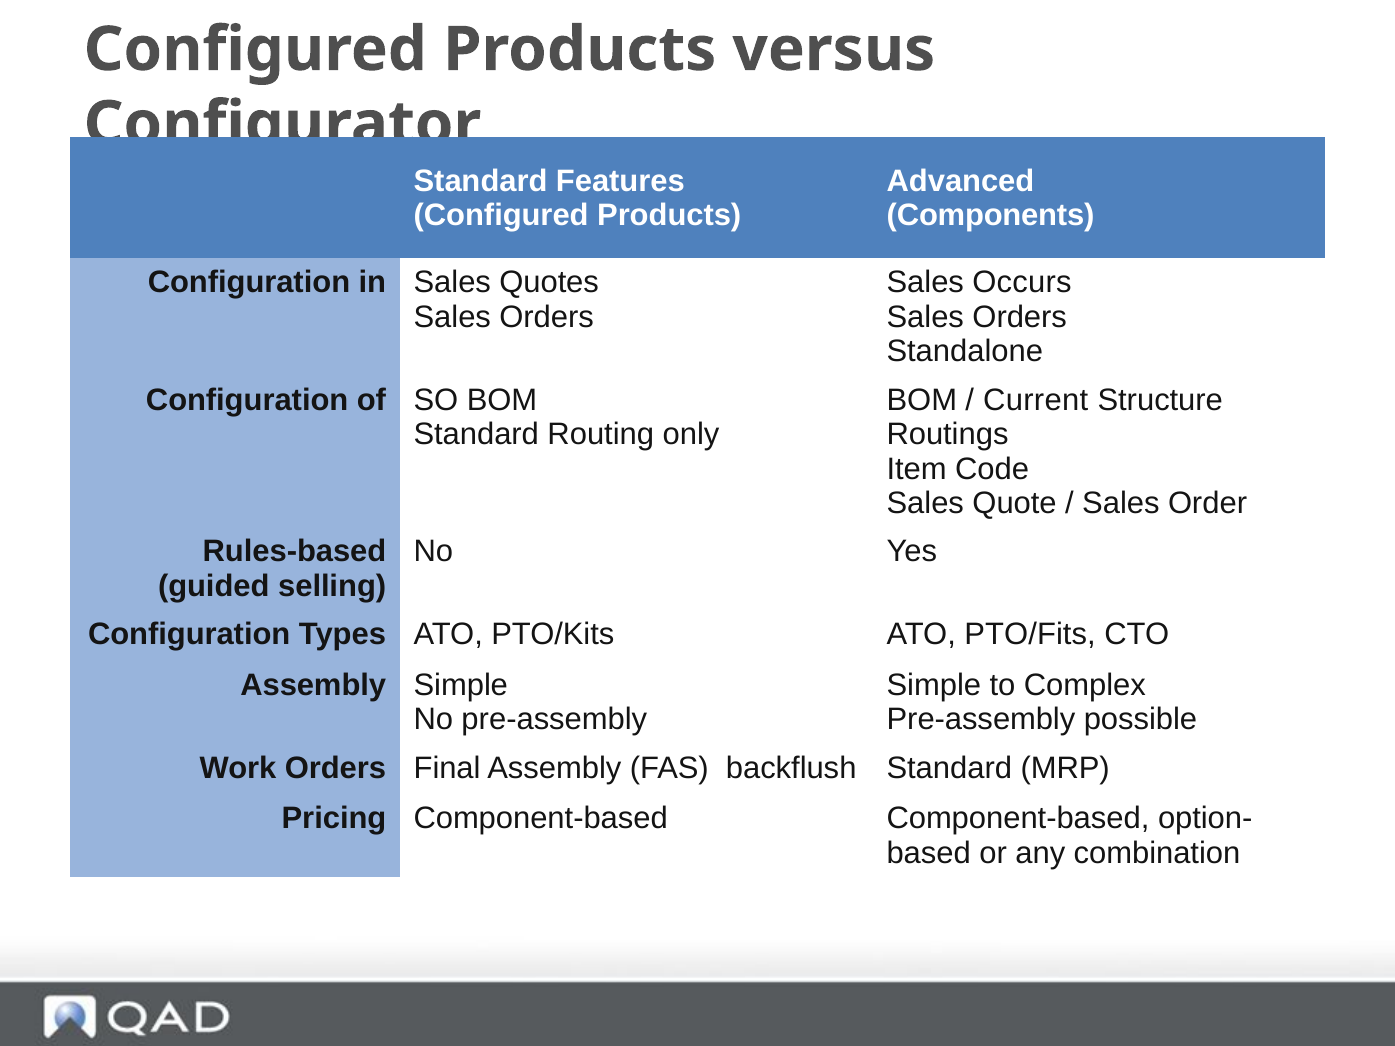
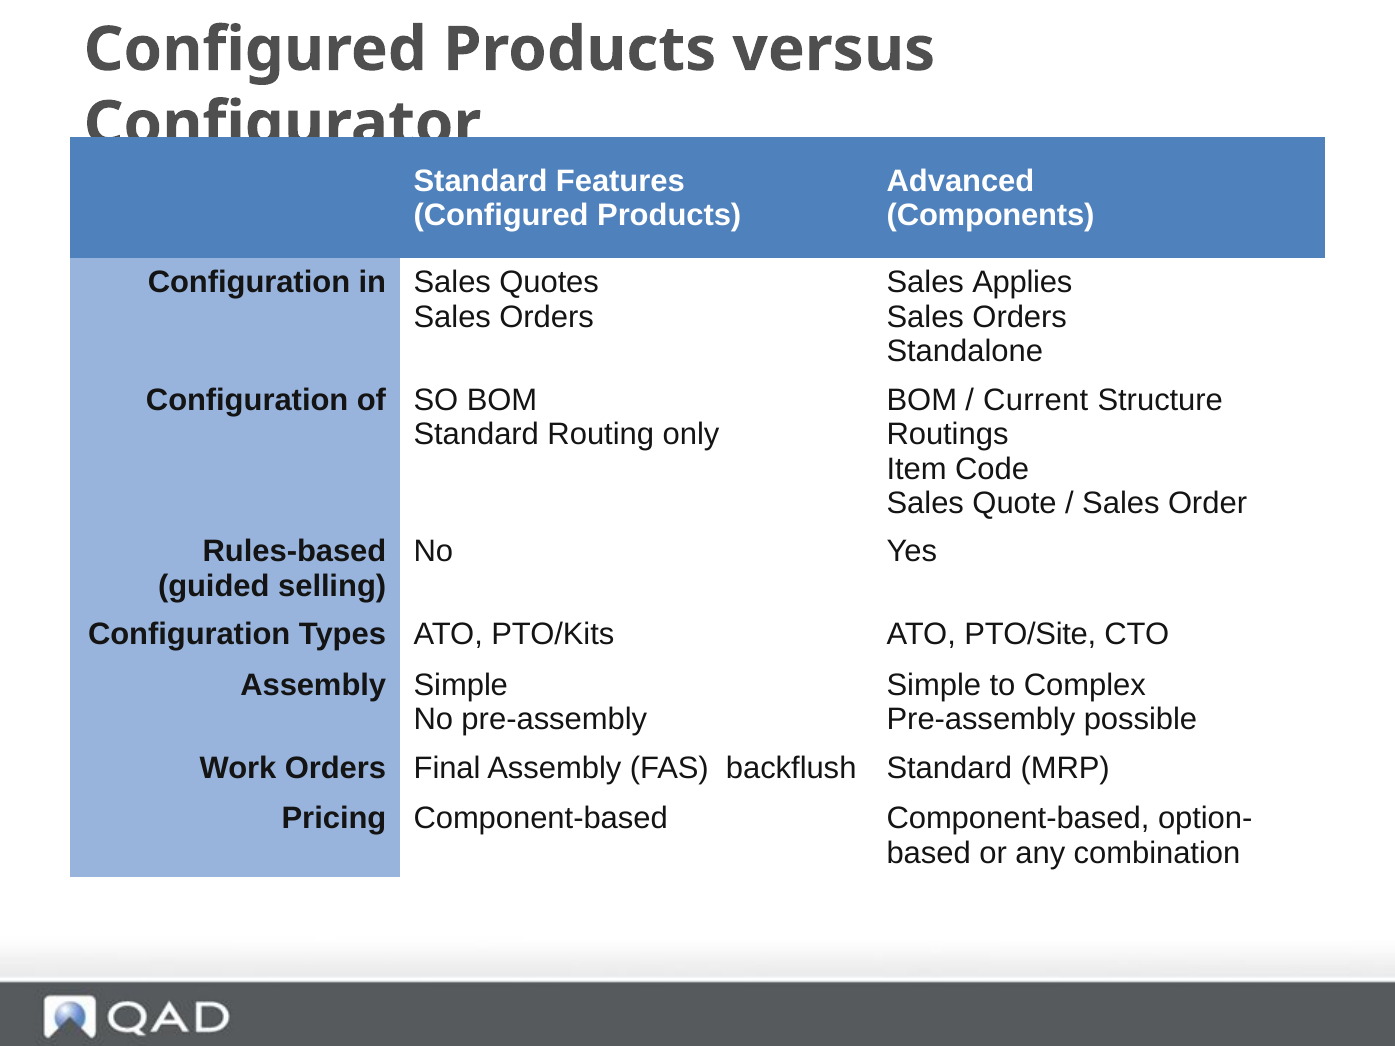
Occurs: Occurs -> Applies
PTO/Fits: PTO/Fits -> PTO/Site
